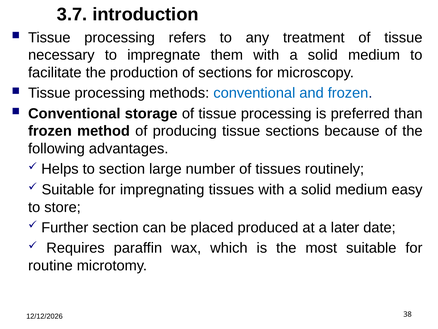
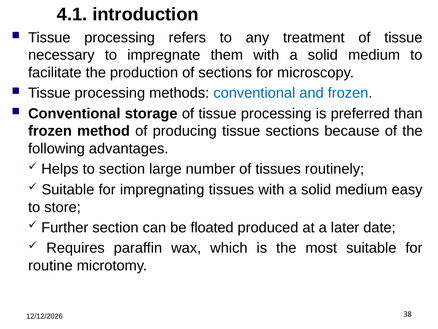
3.7: 3.7 -> 4.1
placed: placed -> floated
